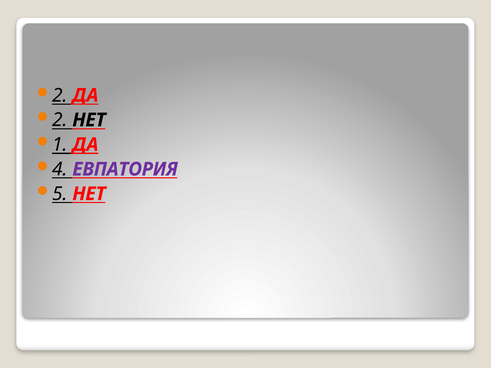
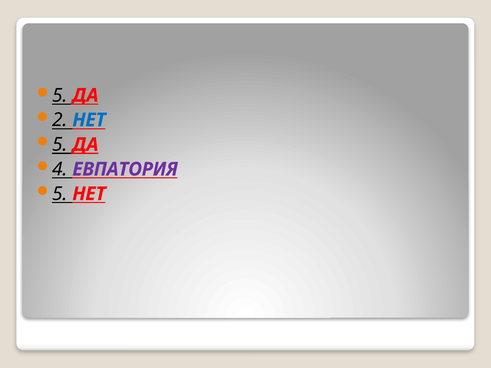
2 at (60, 95): 2 -> 5
НЕТ at (89, 120) colour: black -> blue
1 at (60, 145): 1 -> 5
